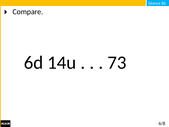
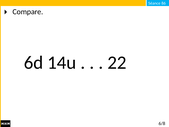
73: 73 -> 22
